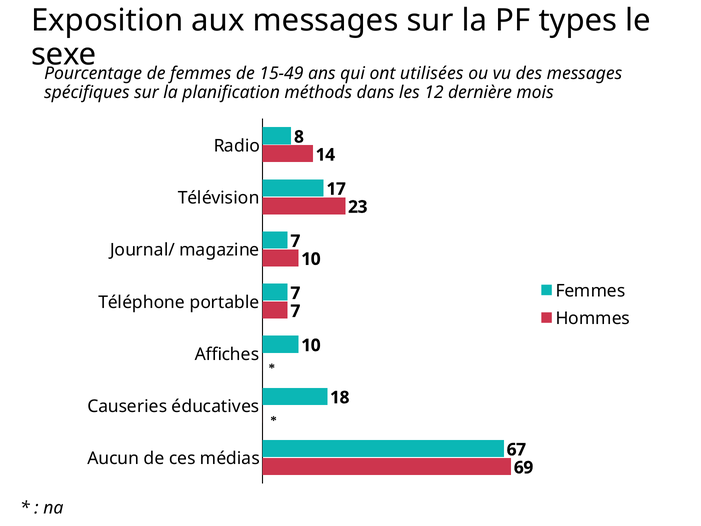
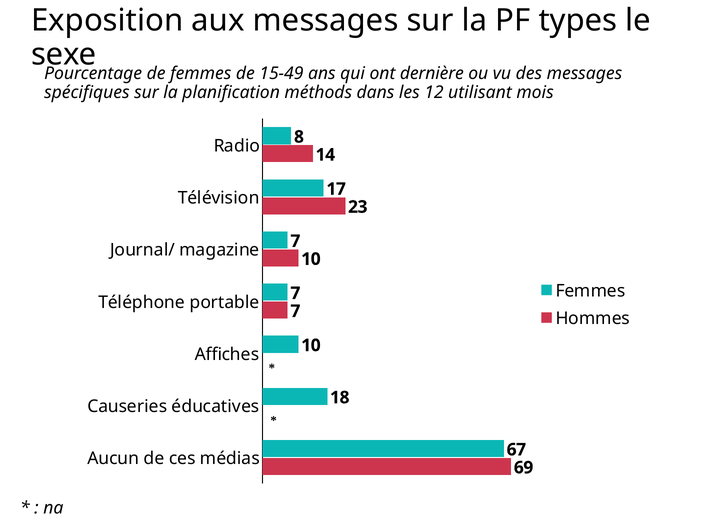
utilisées: utilisées -> dernière
dernière: dernière -> utilisant
